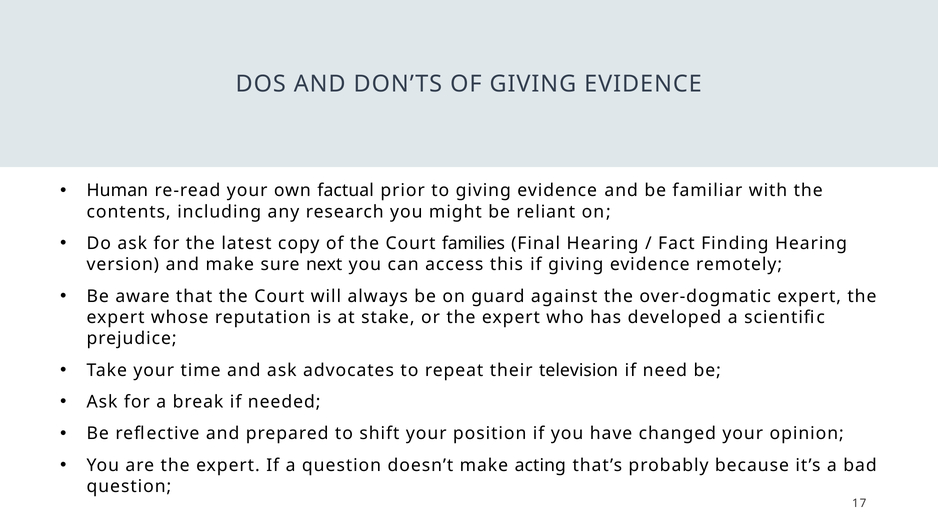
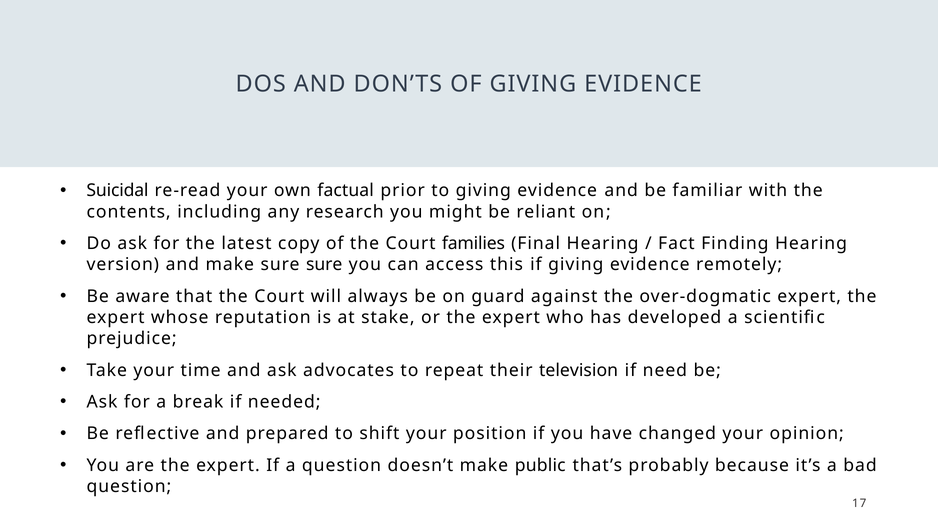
Human: Human -> Suicidal
sure next: next -> sure
acting: acting -> public
